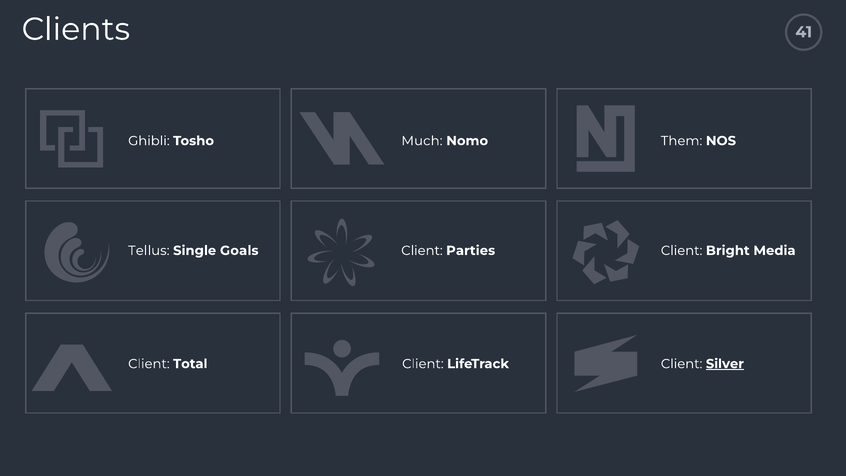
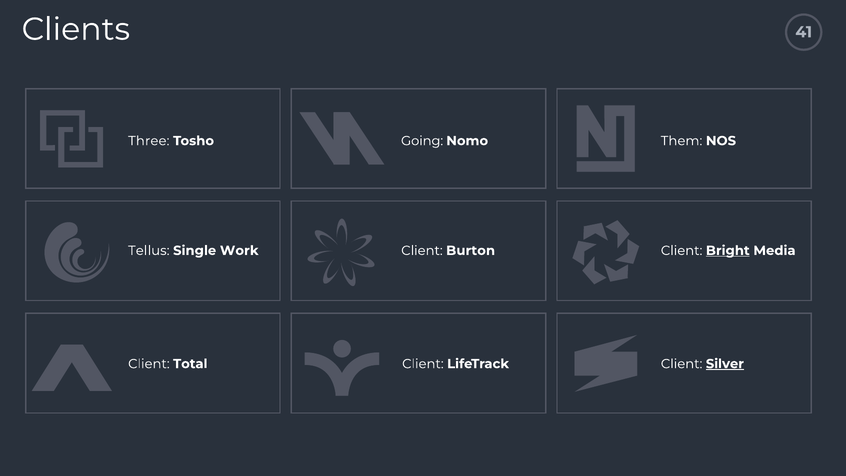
Ghibli: Ghibli -> Three
Much: Much -> Going
Goals: Goals -> Work
Parties: Parties -> Burton
Bright underline: none -> present
